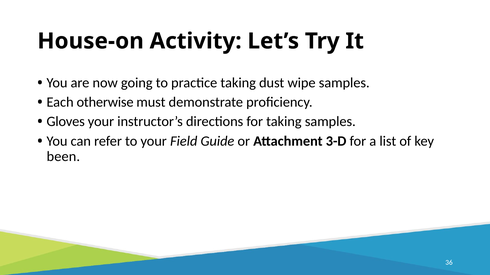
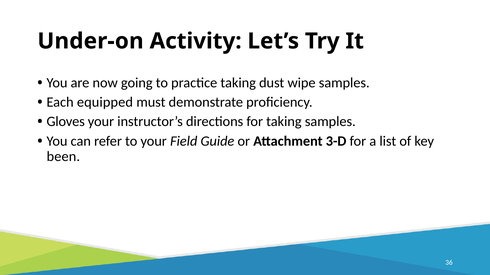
House-on: House-on -> Under-on
otherwise: otherwise -> equipped
